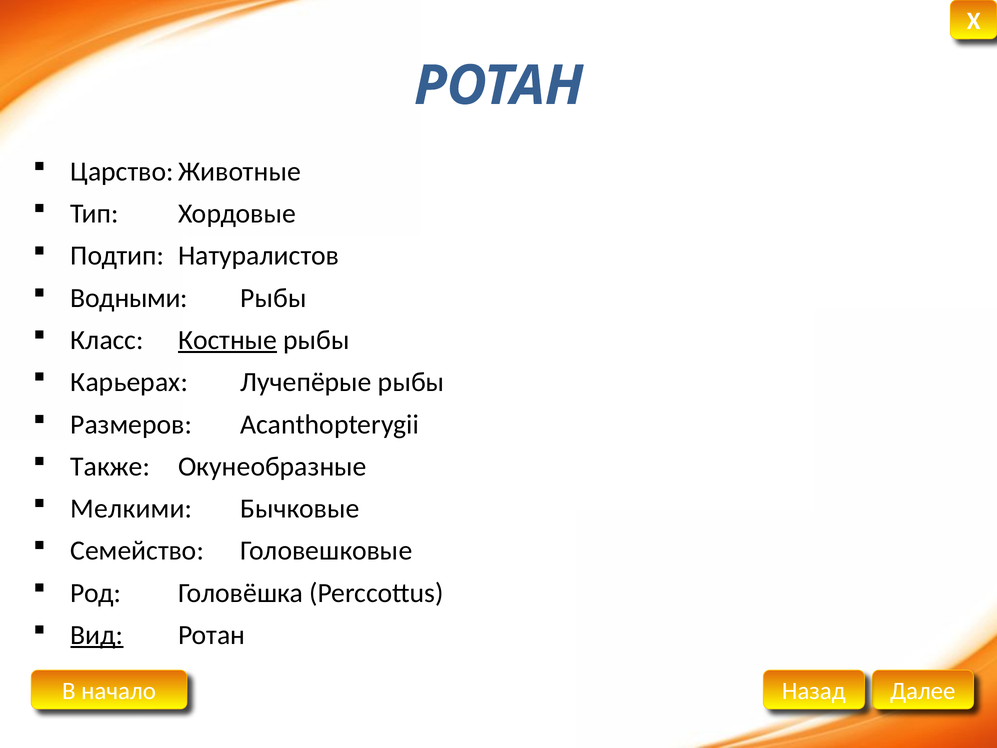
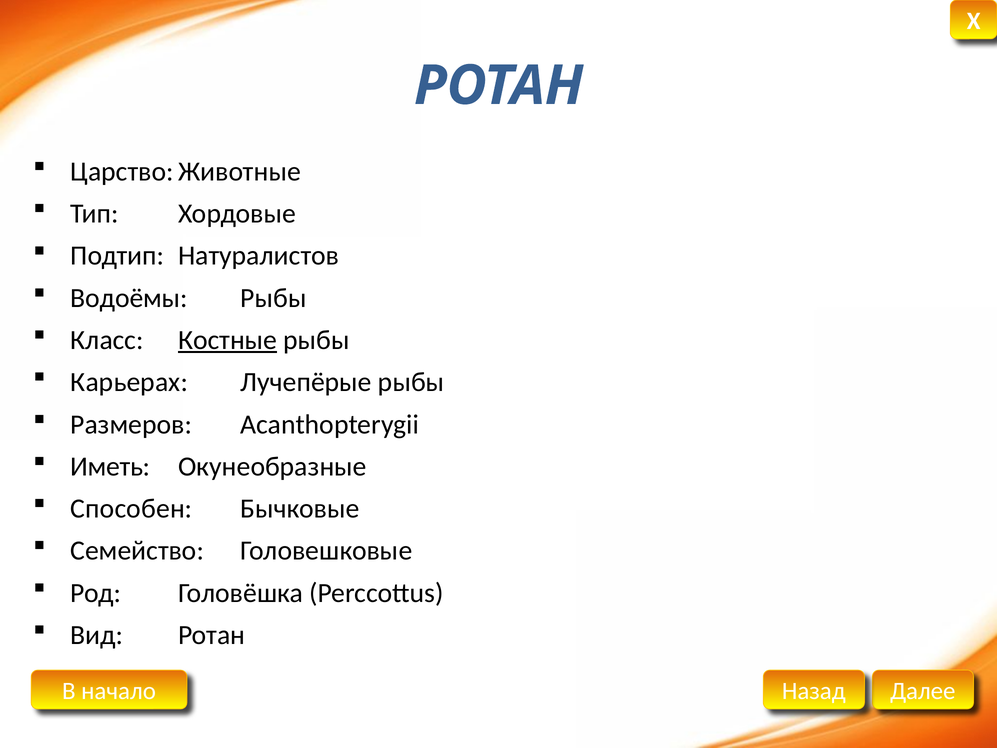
Водными: Водными -> Водоёмы
Также: Также -> Иметь
Мелкими: Мелкими -> Способен
Вид underline: present -> none
